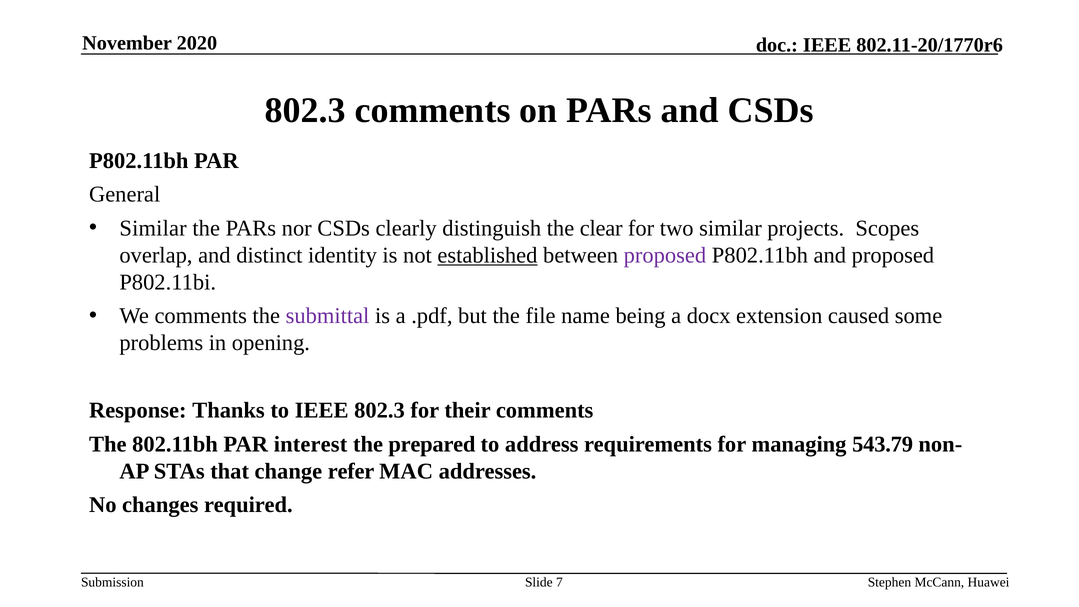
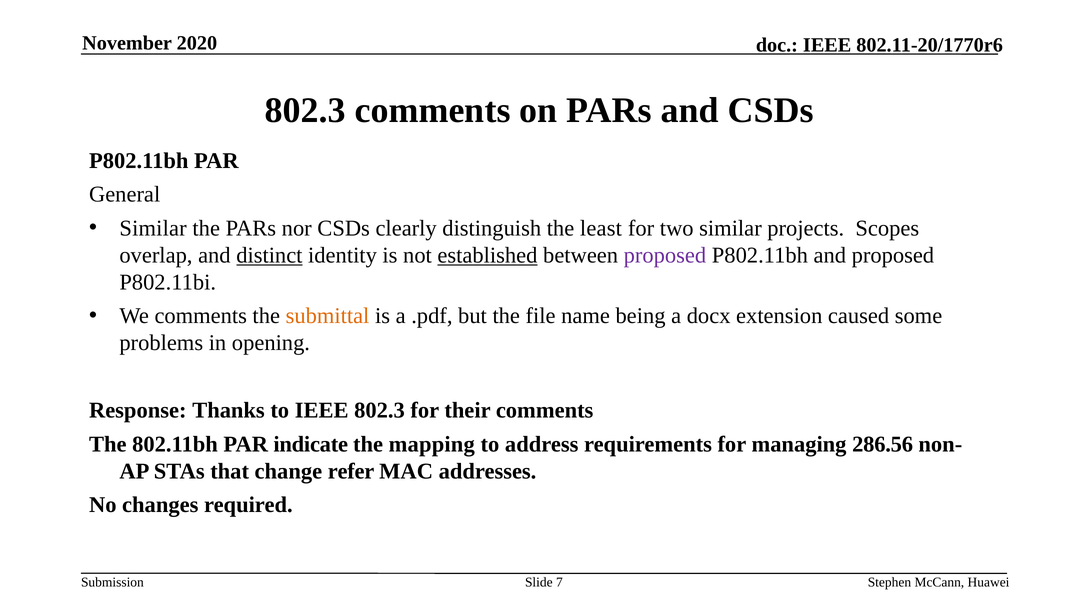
clear: clear -> least
distinct underline: none -> present
submittal colour: purple -> orange
interest: interest -> indicate
prepared: prepared -> mapping
543.79: 543.79 -> 286.56
